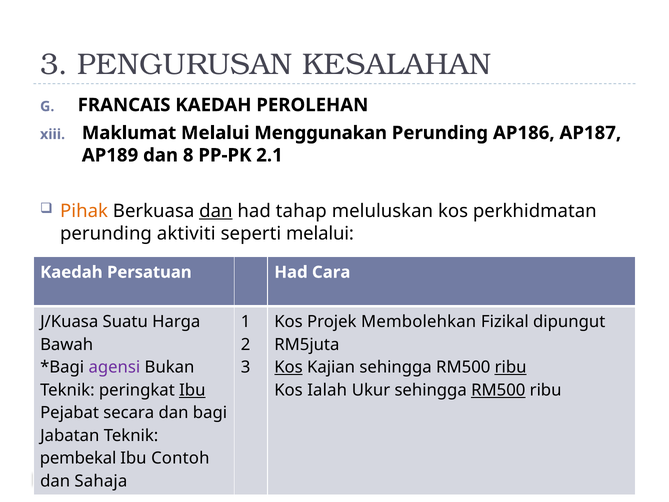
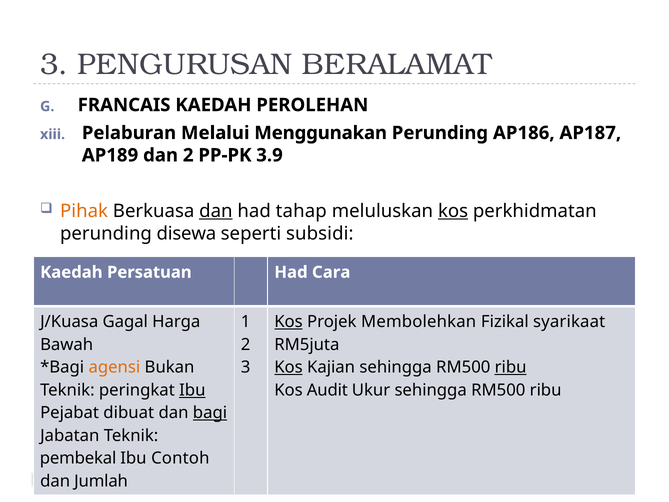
KESALAHAN: KESALAHAN -> BERALAMAT
Maklumat: Maklumat -> Pelaburan
dan 8: 8 -> 2
2.1: 2.1 -> 3.9
kos at (453, 211) underline: none -> present
aktiviti: aktiviti -> disewa
seperti melalui: melalui -> subsidi
Suatu: Suatu -> Gagal
Kos at (289, 322) underline: none -> present
dipungut: dipungut -> syarikaat
agensi colour: purple -> orange
Ialah: Ialah -> Audit
RM500 at (498, 390) underline: present -> none
secara: secara -> dibuat
bagi underline: none -> present
Sahaja: Sahaja -> Jumlah
